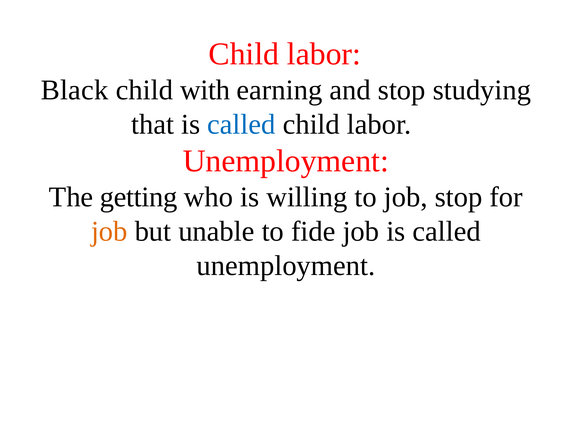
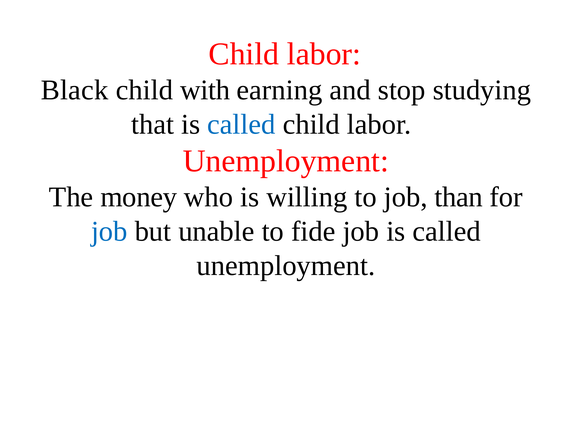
getting: getting -> money
job stop: stop -> than
job at (109, 231) colour: orange -> blue
